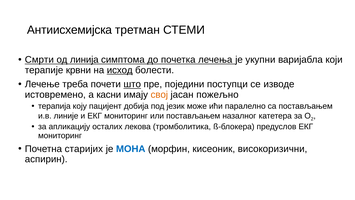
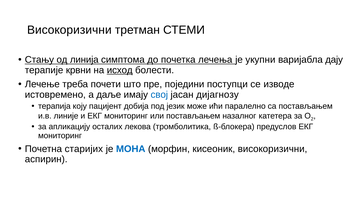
Антиисхемијска at (69, 30): Антиисхемијска -> Високоризични
Смрти: Смрти -> Стању
који: који -> дају
што underline: present -> none
касни: касни -> даље
свој colour: orange -> blue
пожељно: пожељно -> дијагнозу
